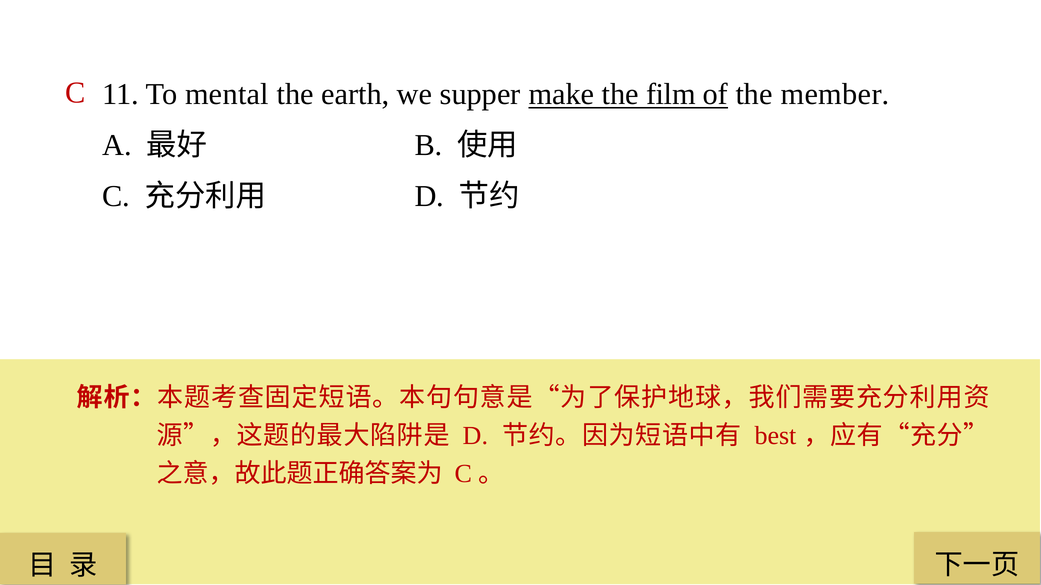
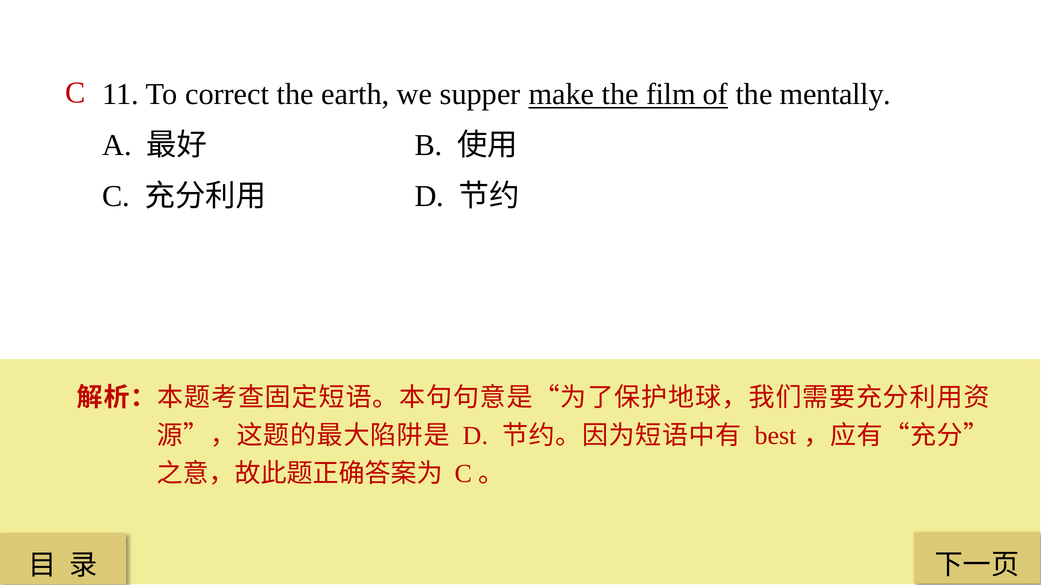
mental: mental -> correct
member: member -> mentally
